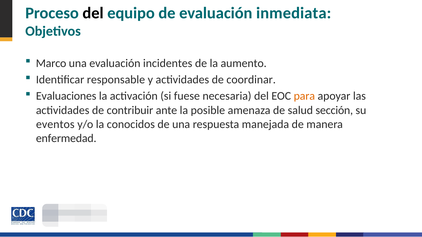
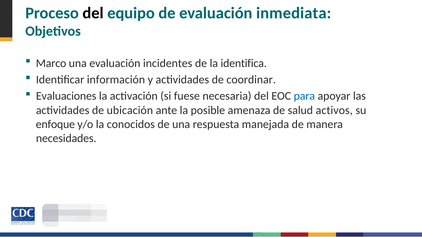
aumento: aumento -> identifica
responsable: responsable -> información
para colour: orange -> blue
contribuir: contribuir -> ubicación
sección: sección -> activos
eventos: eventos -> enfoque
enfermedad: enfermedad -> necesidades
